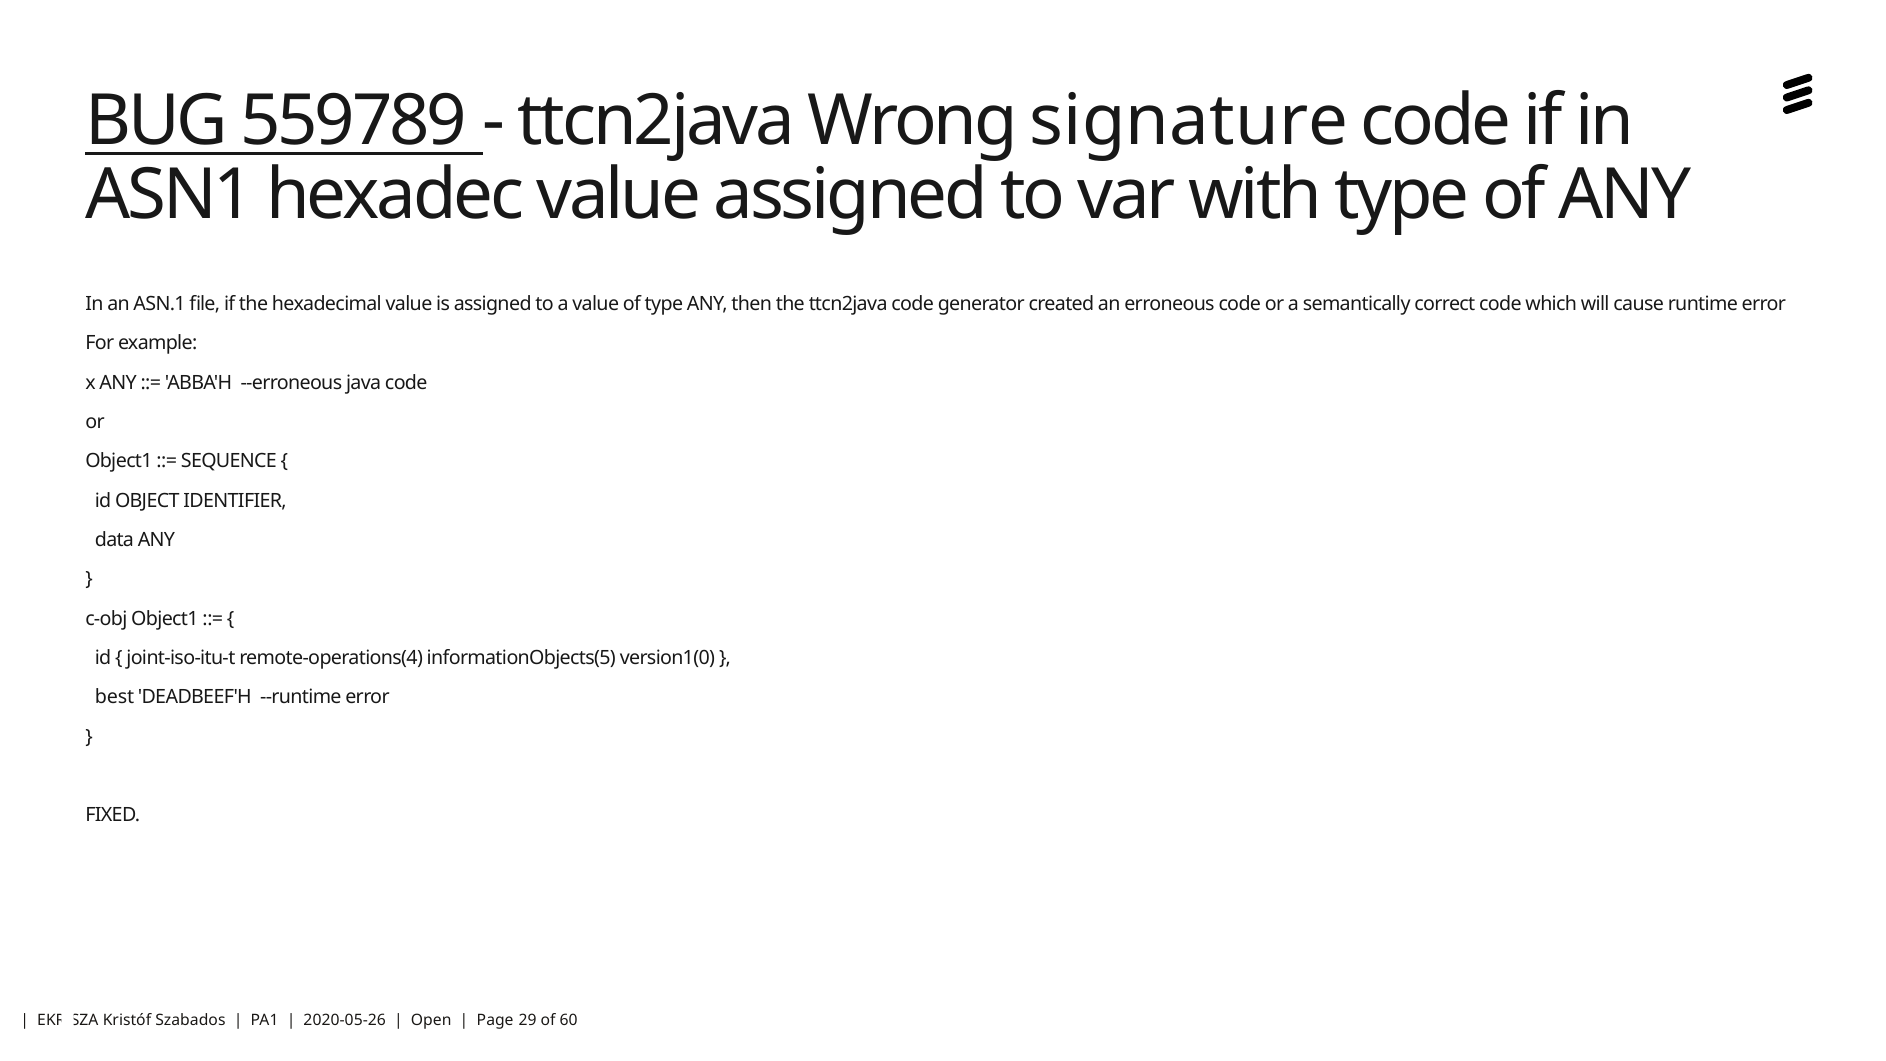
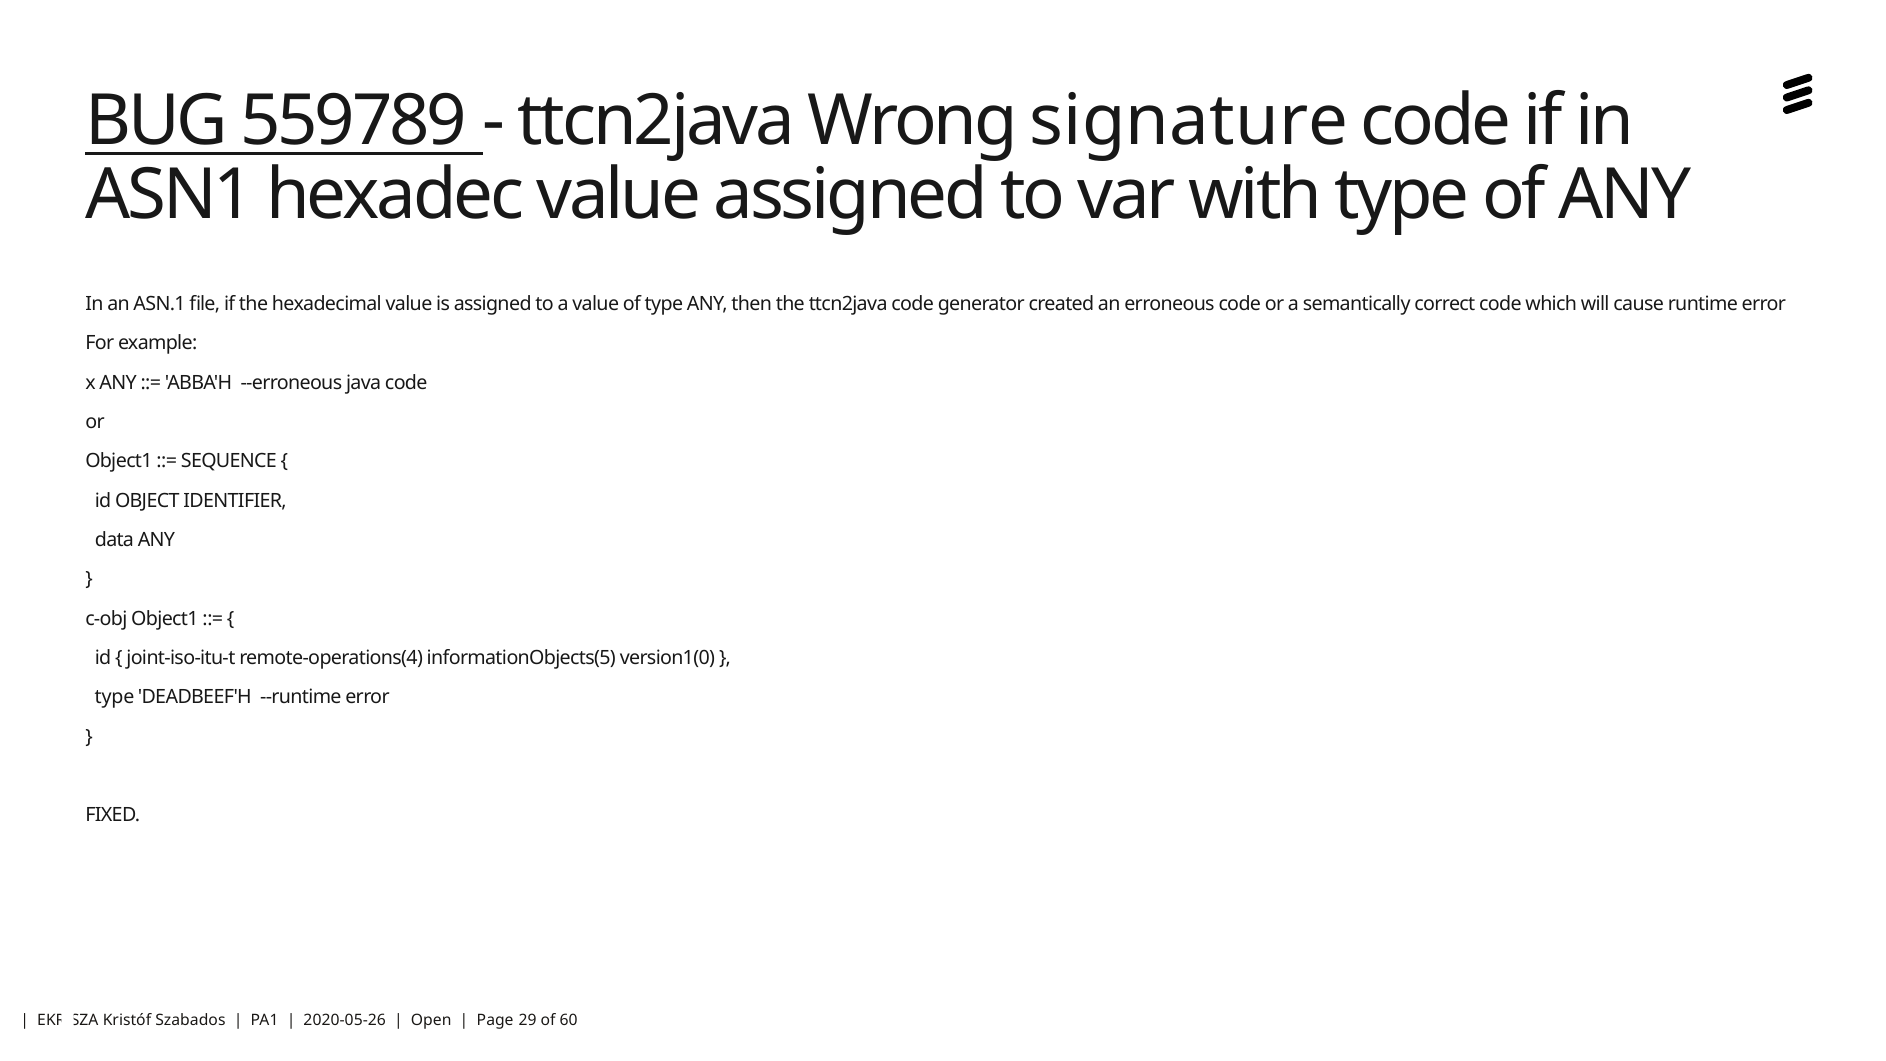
best at (114, 697): best -> type
